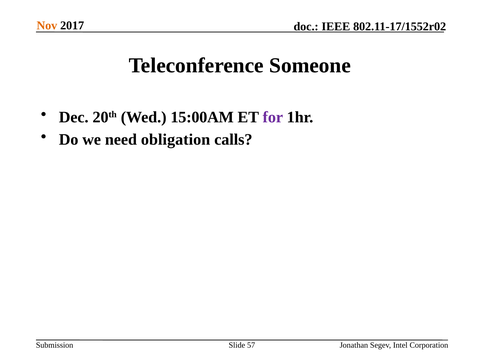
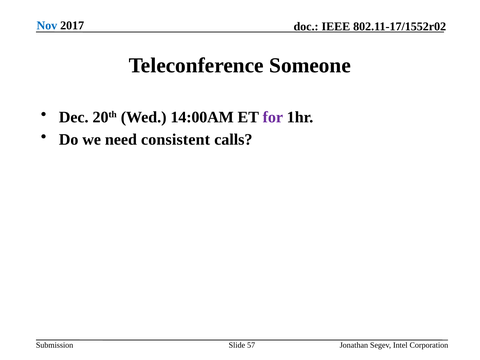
Nov colour: orange -> blue
15:00AM: 15:00AM -> 14:00AM
obligation: obligation -> consistent
